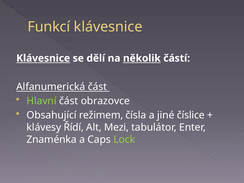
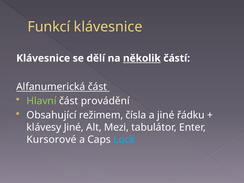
Klávesnice at (43, 58) underline: present -> none
obrazovce: obrazovce -> provádění
číslice: číslice -> řádku
klávesy Řídí: Řídí -> Jiné
Znaménka: Znaménka -> Kursorové
Lock colour: light green -> light blue
